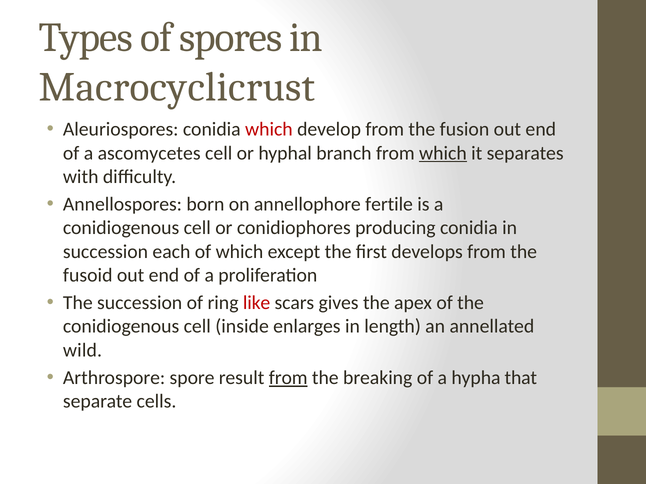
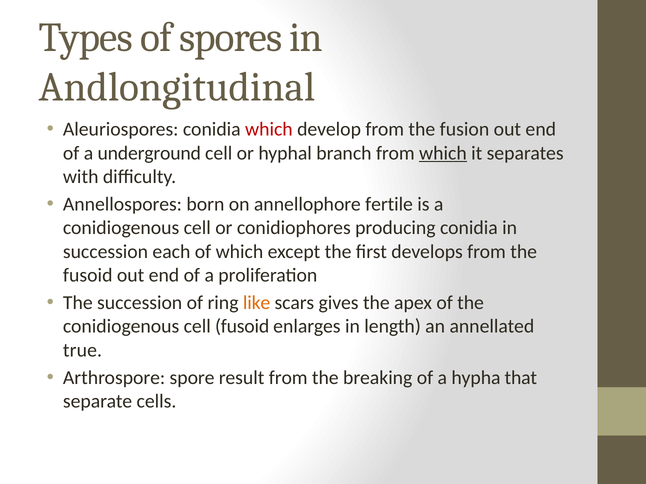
Macrocyclicrust: Macrocyclicrust -> Andlongitudinal
ascomycetes: ascomycetes -> underground
like colour: red -> orange
cell inside: inside -> fusoid
wild: wild -> true
from at (288, 378) underline: present -> none
